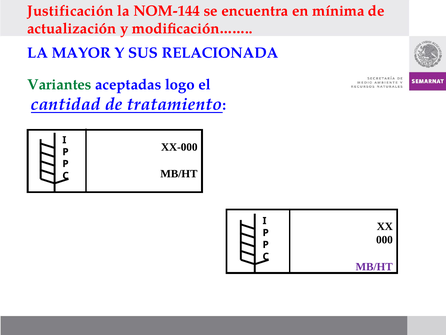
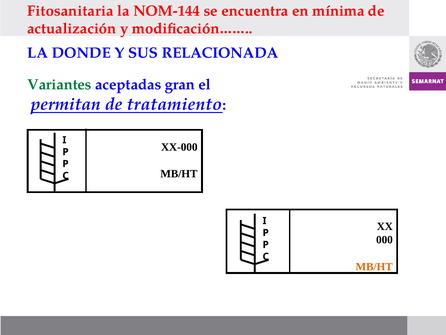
Justificación: Justificación -> Fitosanitaria
MAYOR: MAYOR -> DONDE
logo: logo -> gran
cantidad: cantidad -> permitan
MB/HT at (374, 266) colour: purple -> orange
